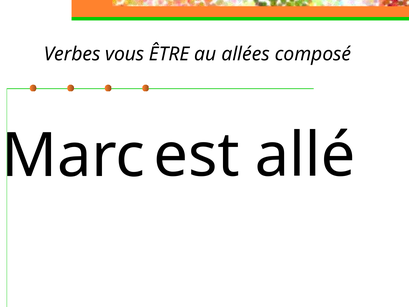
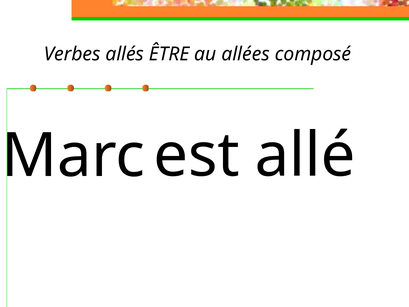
vous: vous -> allés
